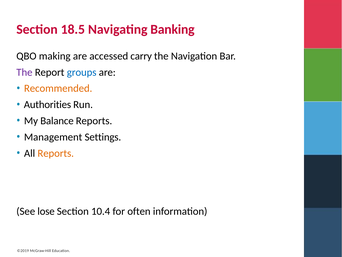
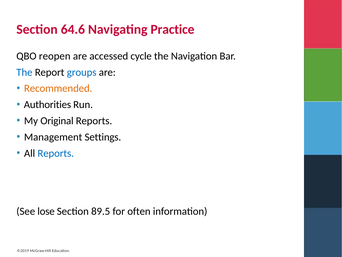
18.5: 18.5 -> 64.6
Banking: Banking -> Practice
making: making -> reopen
carry: carry -> cycle
The at (24, 72) colour: purple -> blue
Balance: Balance -> Original
Reports at (56, 153) colour: orange -> blue
10.4: 10.4 -> 89.5
